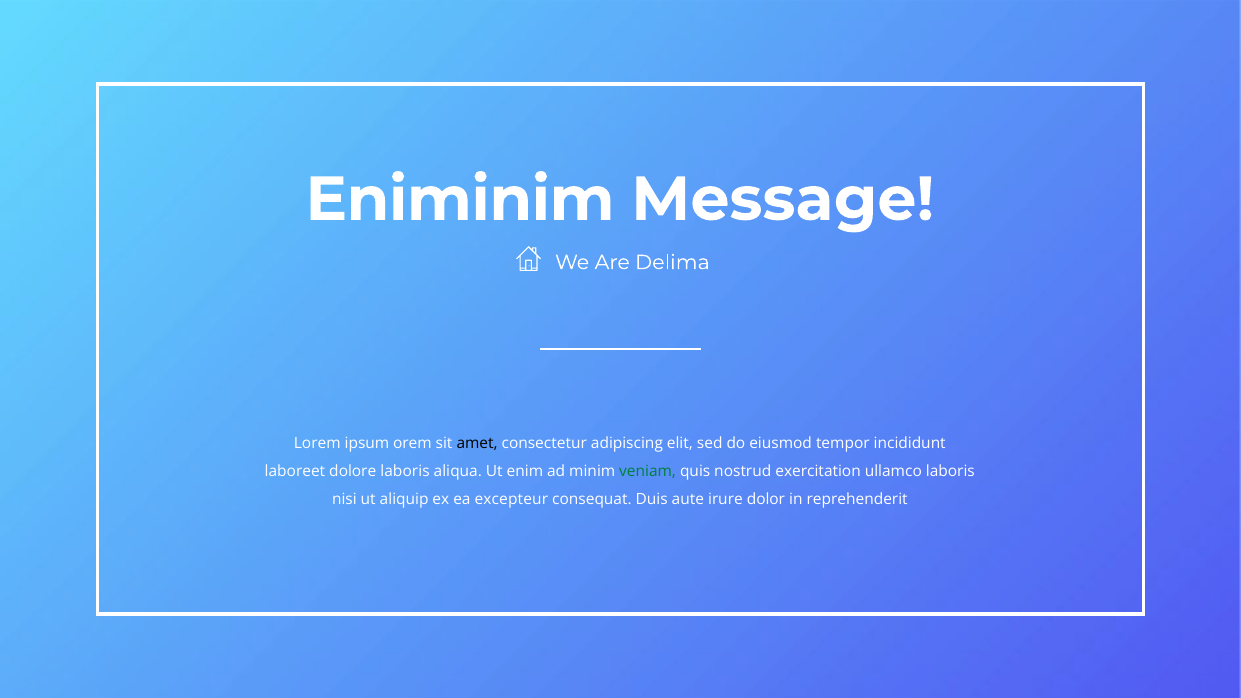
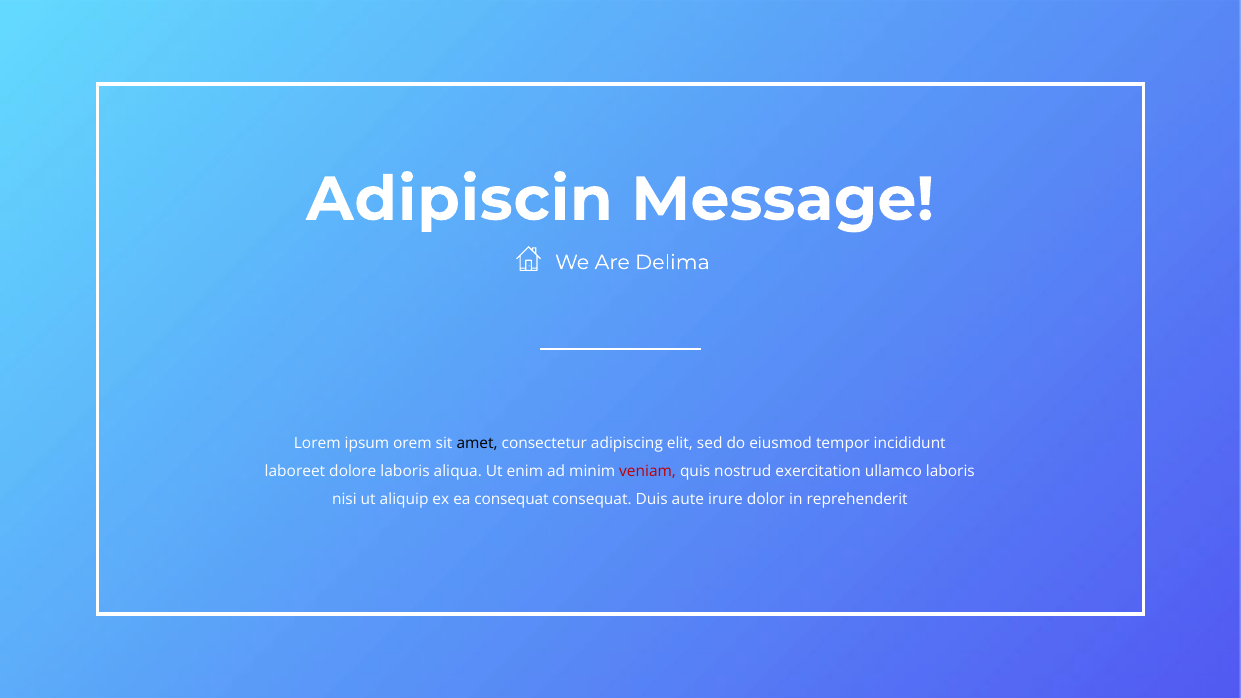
Eniminim: Eniminim -> Adipiscin
veniam colour: green -> red
ea excepteur: excepteur -> consequat
